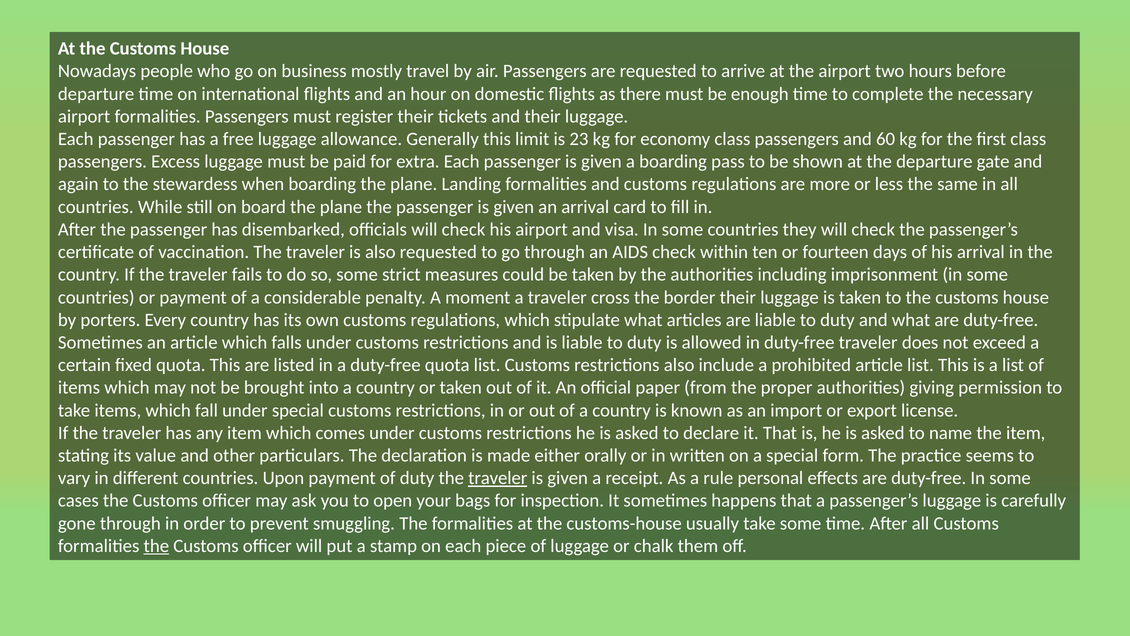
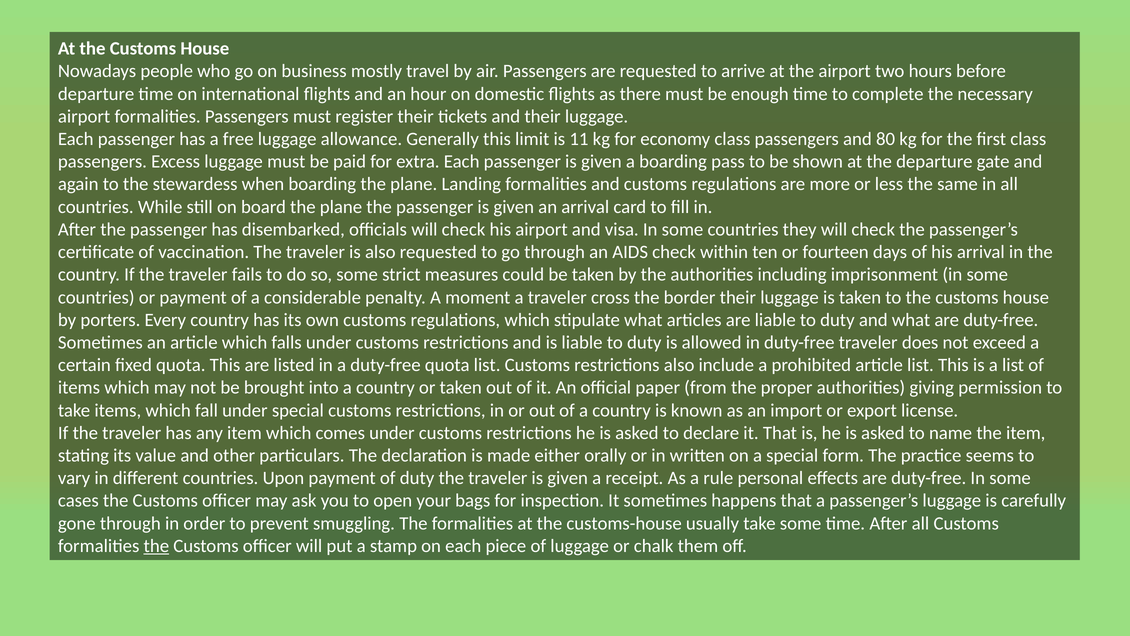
23: 23 -> 11
60: 60 -> 80
traveler at (498, 478) underline: present -> none
